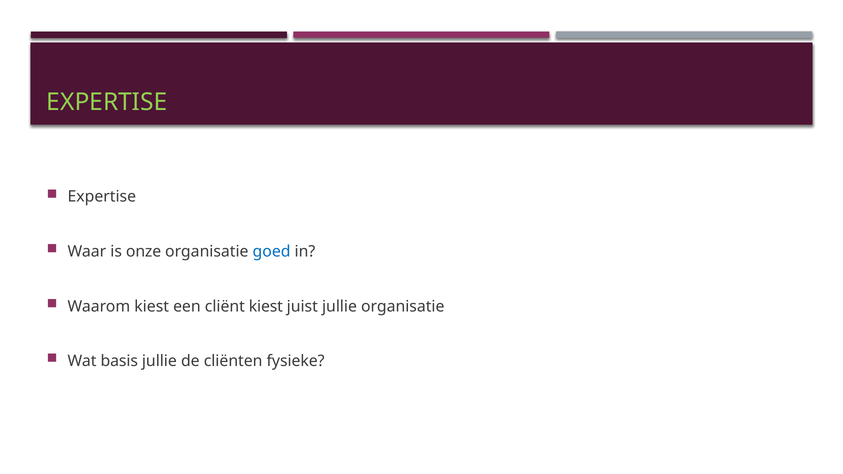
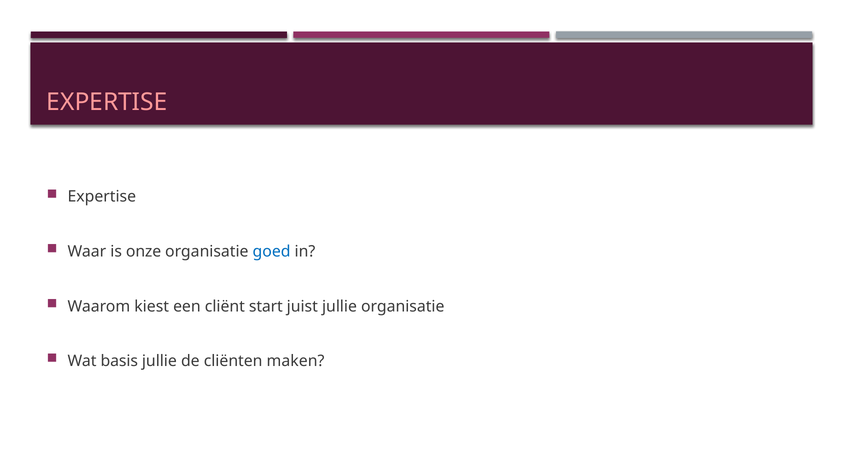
EXPERTISE at (107, 102) colour: light green -> pink
cliënt kiest: kiest -> start
fysieke: fysieke -> maken
